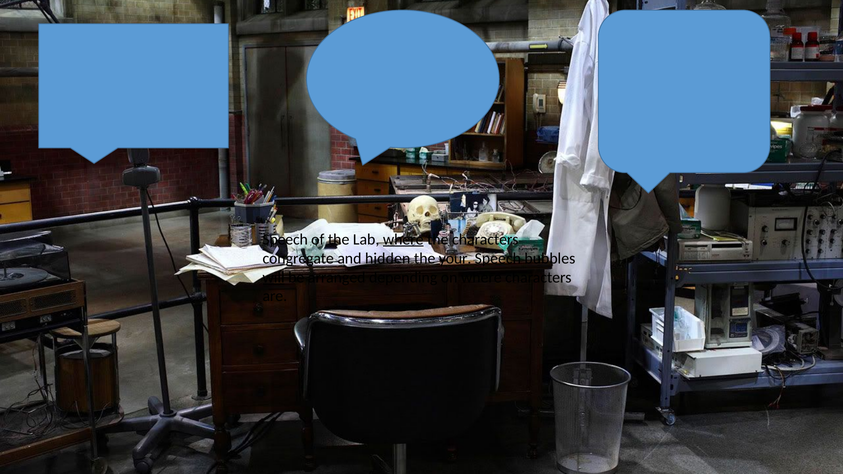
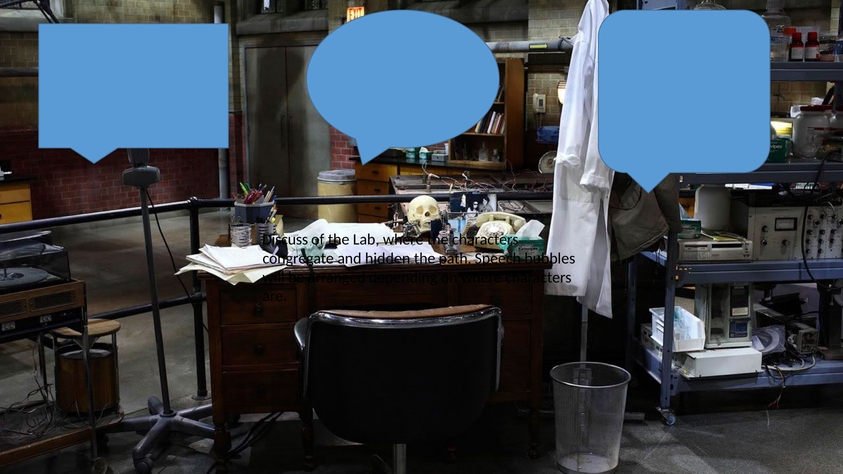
Speech at (285, 239): Speech -> Discuss
where at (403, 239) underline: present -> none
your: your -> path
